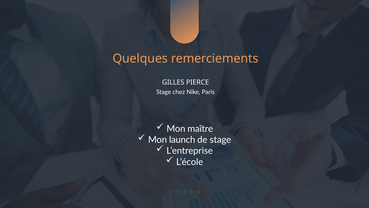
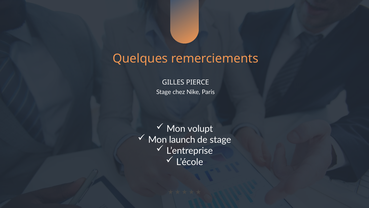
maître: maître -> volupt
